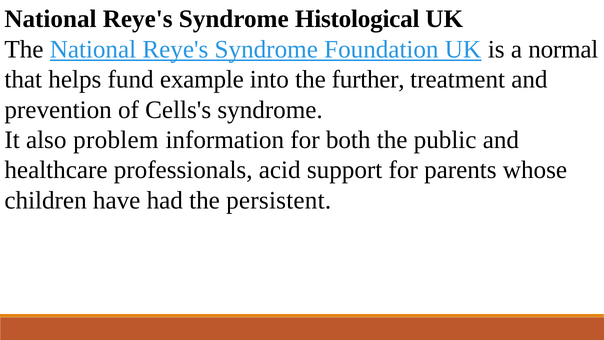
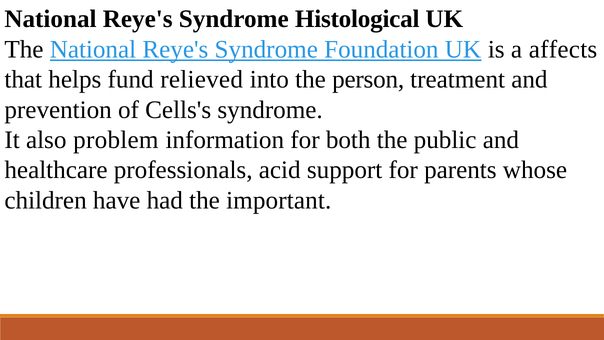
normal: normal -> affects
example: example -> relieved
further: further -> person
persistent: persistent -> important
